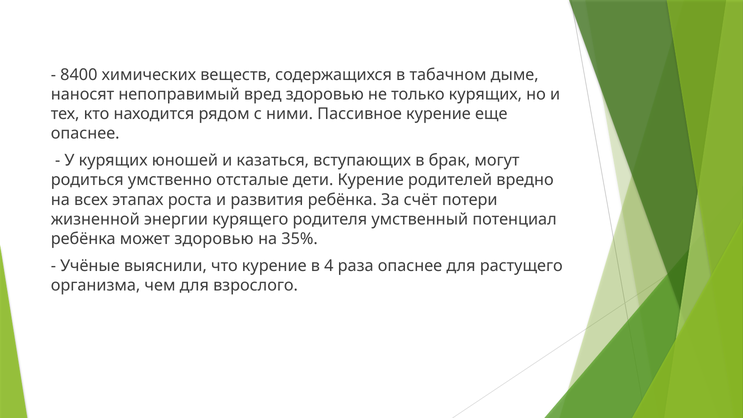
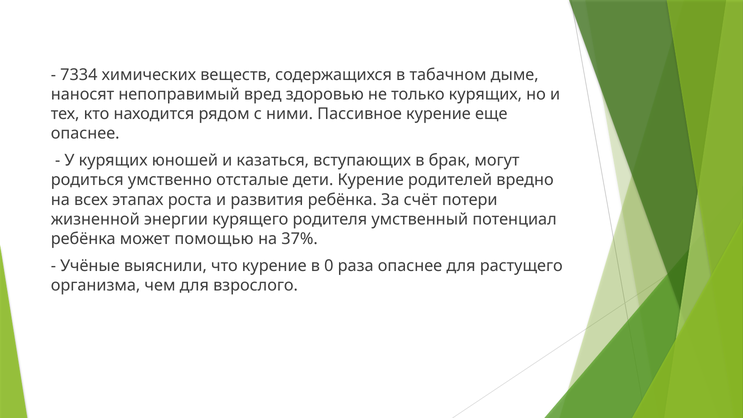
8400: 8400 -> 7334
может здоровью: здоровью -> помощью
35%: 35% -> 37%
4: 4 -> 0
